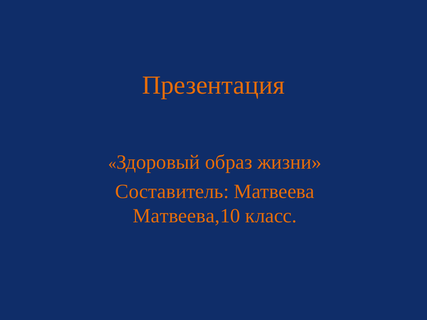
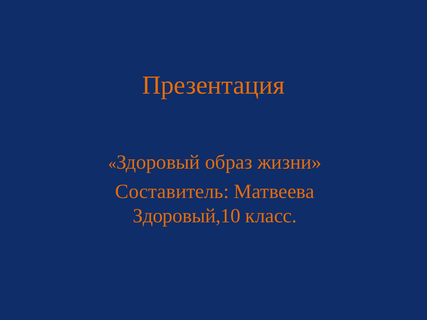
Матвеева,10: Матвеева,10 -> Здоровый,10
